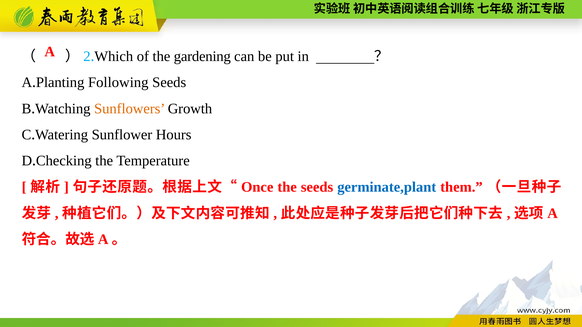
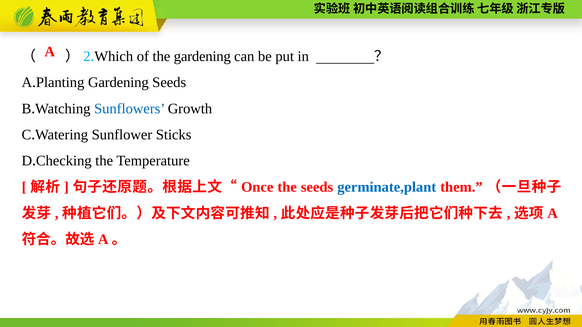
Following at (118, 82): Following -> Gardening
Sunflowers colour: orange -> blue
Hours: Hours -> Sticks
